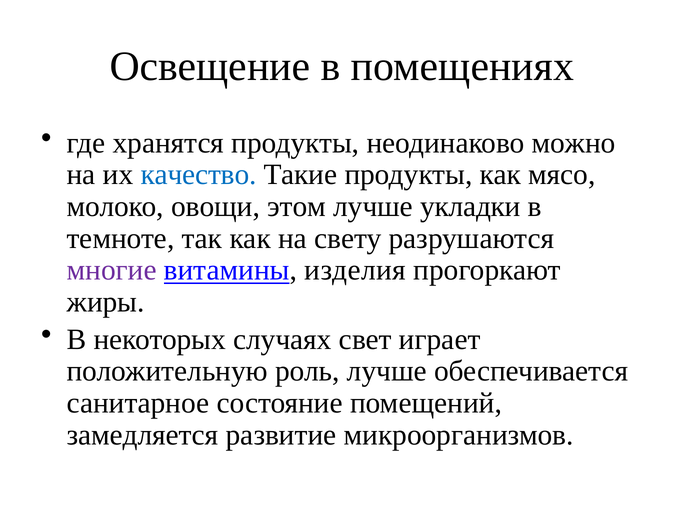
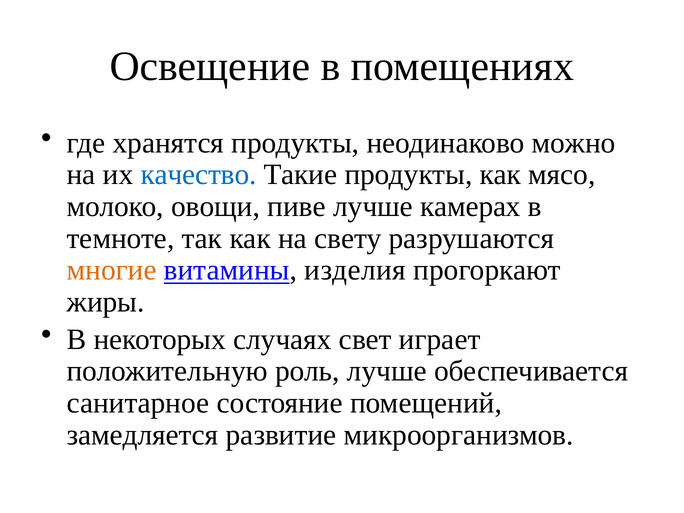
этом: этом -> пиве
укладки: укладки -> камерах
многие colour: purple -> orange
